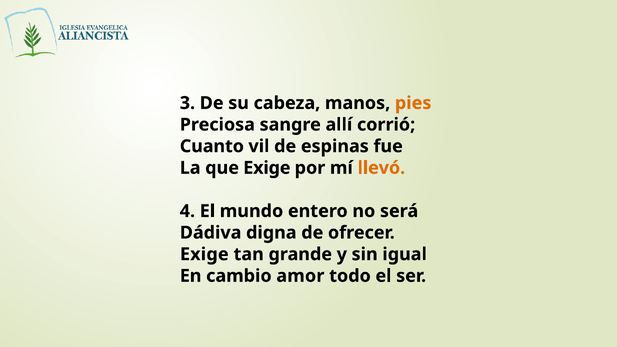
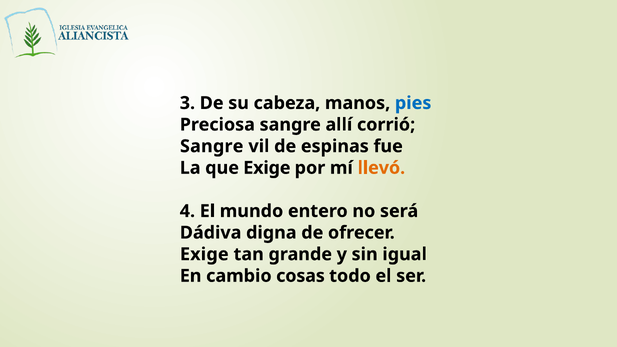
pies colour: orange -> blue
Cuanto at (212, 146): Cuanto -> Sangre
amor: amor -> cosas
